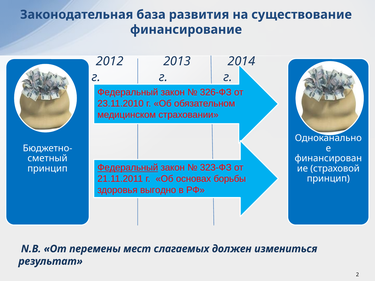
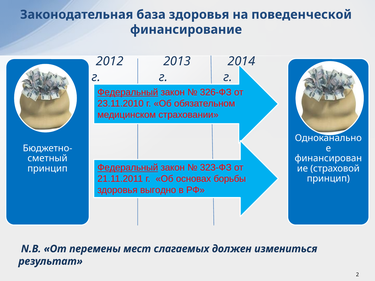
база развития: развития -> здоровья
существование: существование -> поведенческой
Федеральный at (128, 92) underline: none -> present
